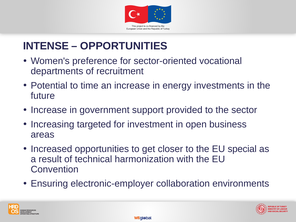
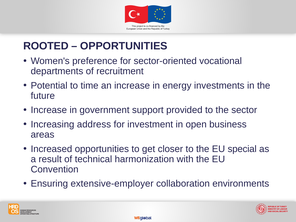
INTENSE: INTENSE -> ROOTED
targeted: targeted -> address
electronic-employer: electronic-employer -> extensive-employer
